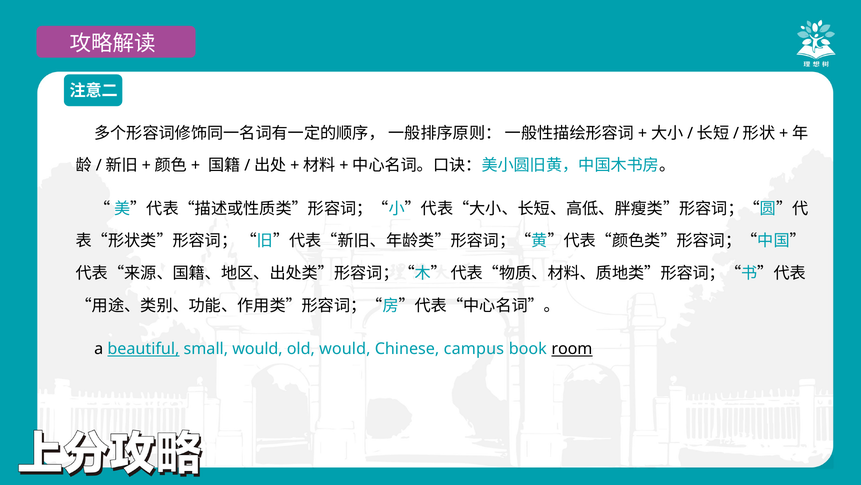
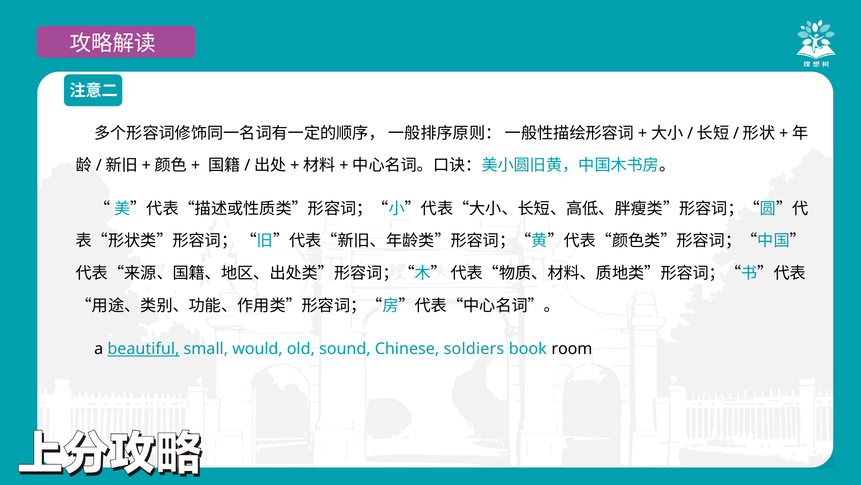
old would: would -> sound
campus: campus -> soldiers
room underline: present -> none
